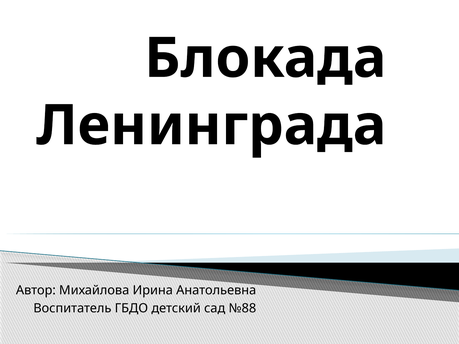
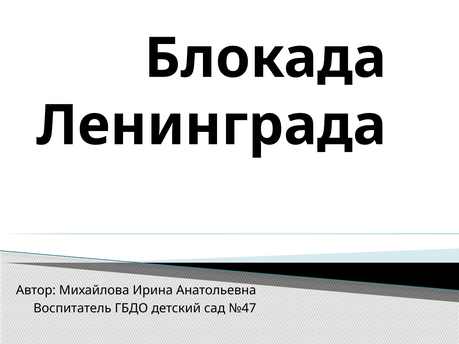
№88: №88 -> №47
